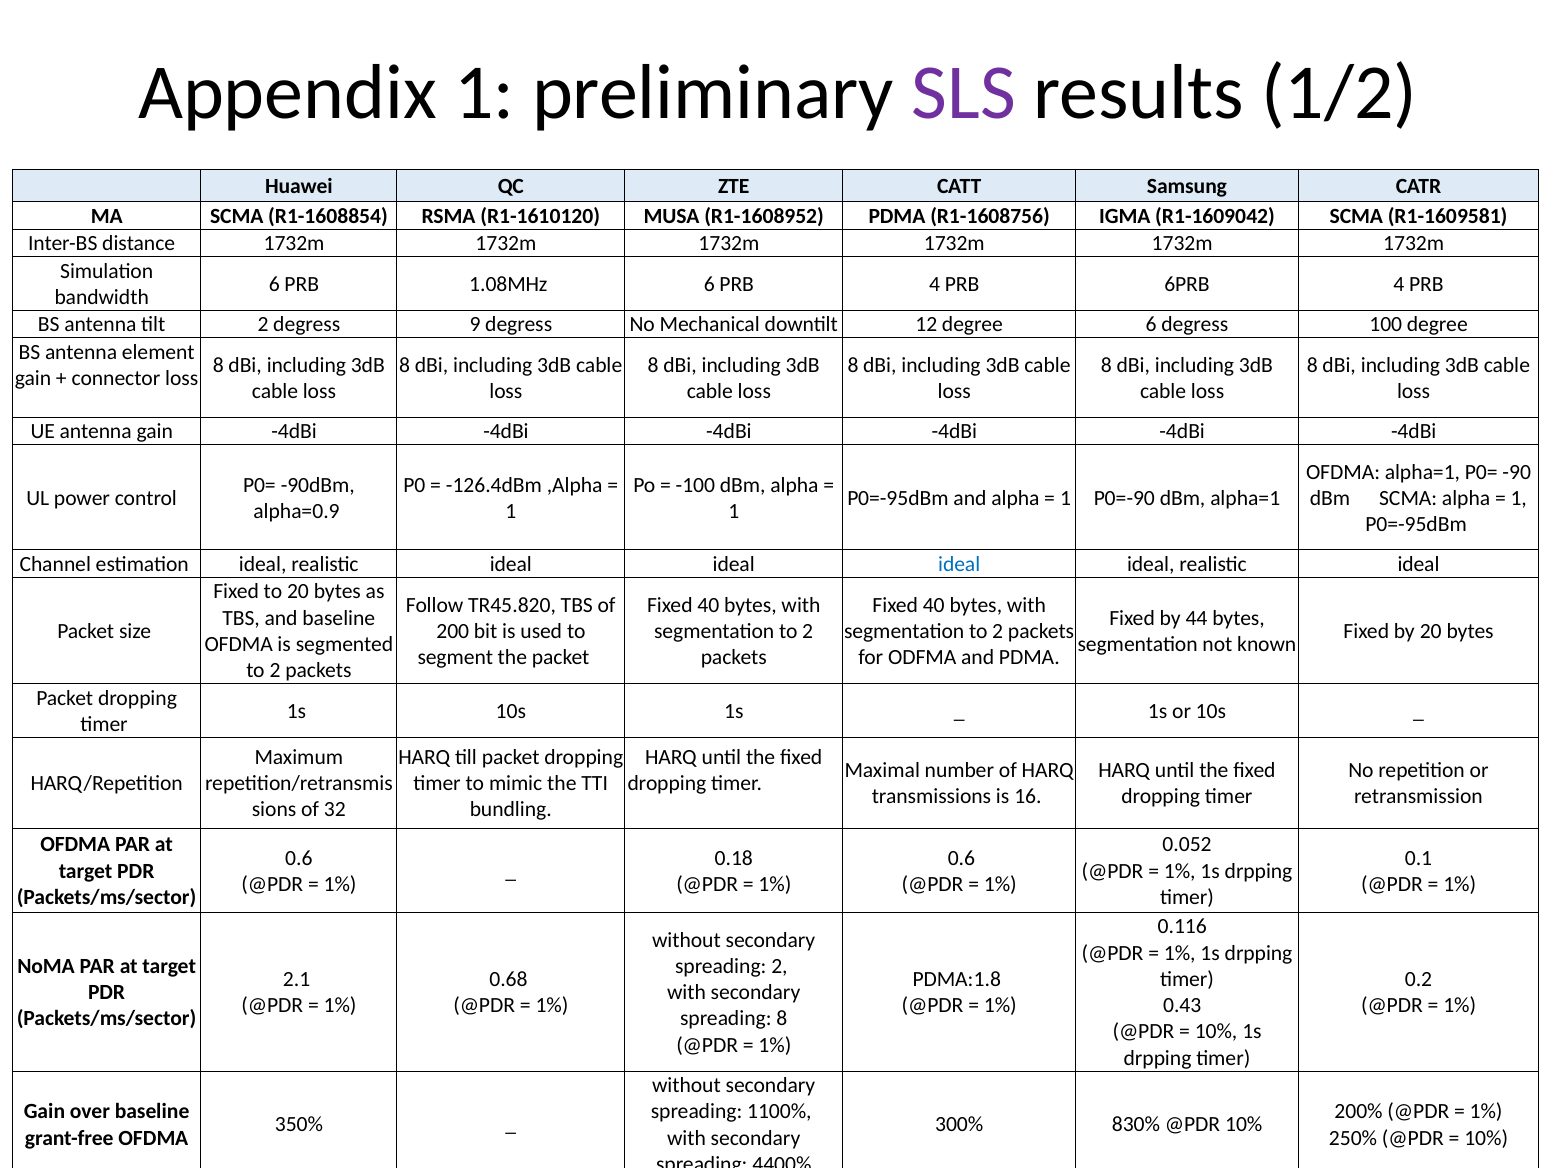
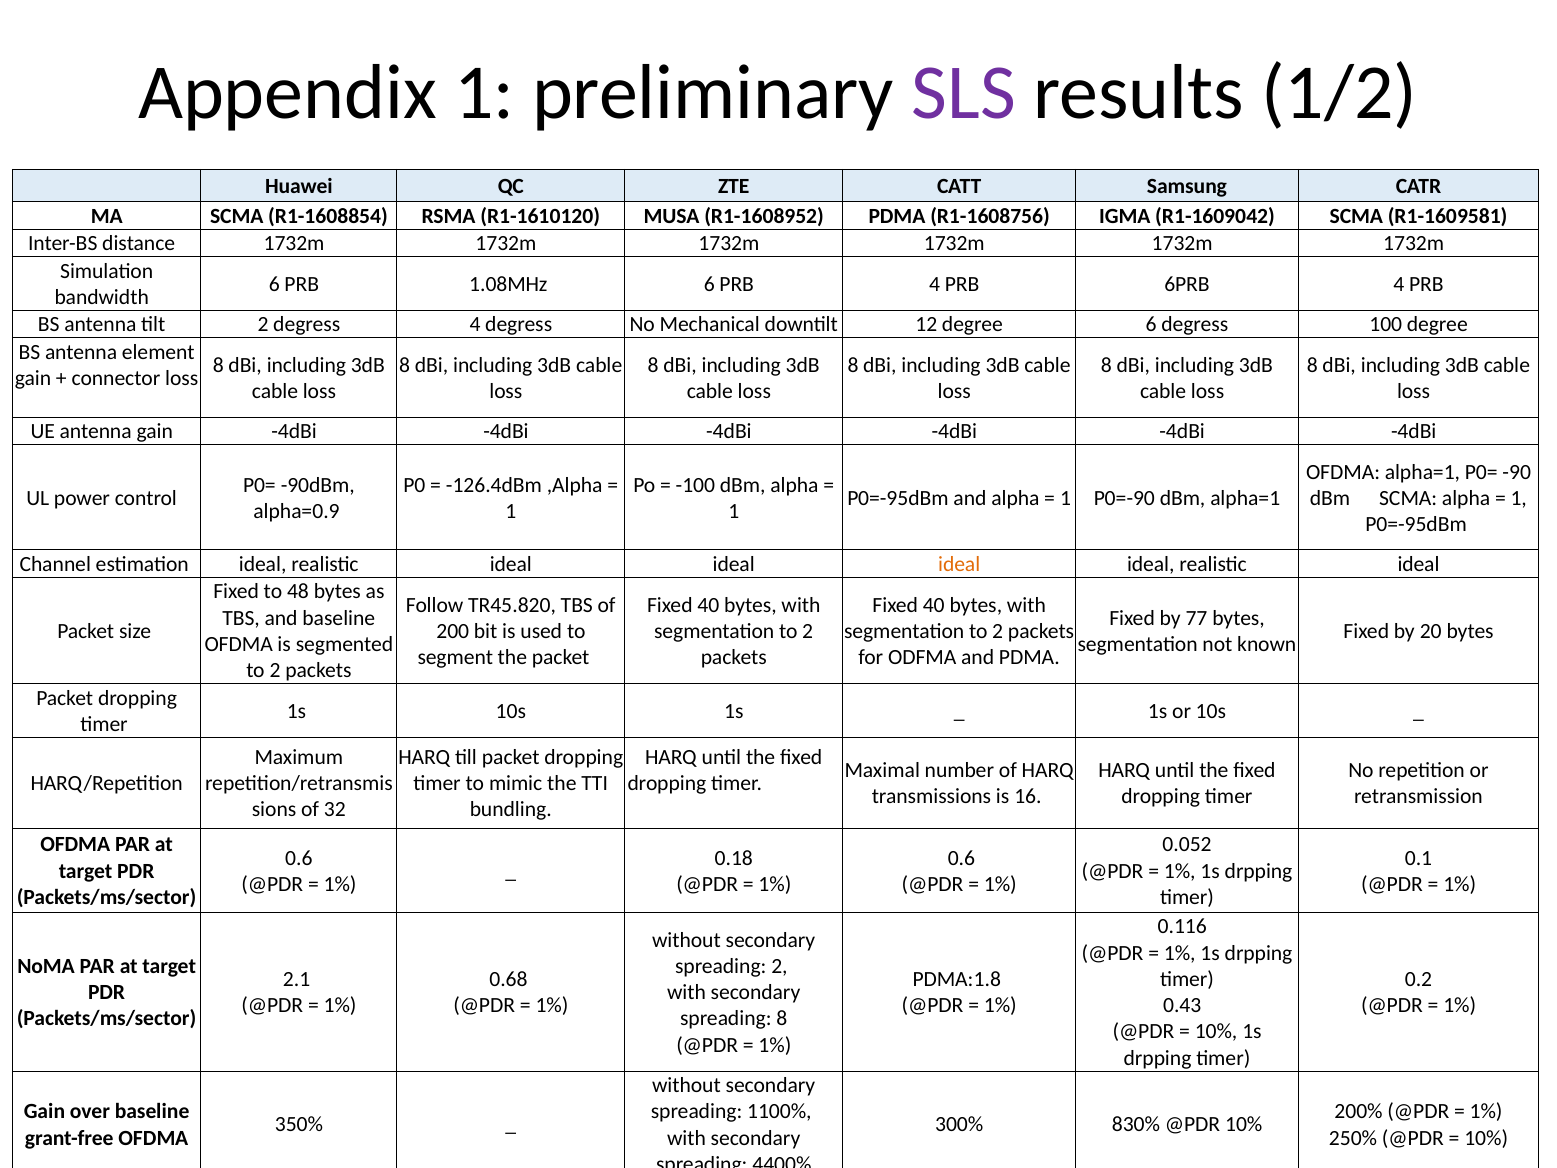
degress 9: 9 -> 4
ideal at (959, 564) colour: blue -> orange
to 20: 20 -> 48
44: 44 -> 77
